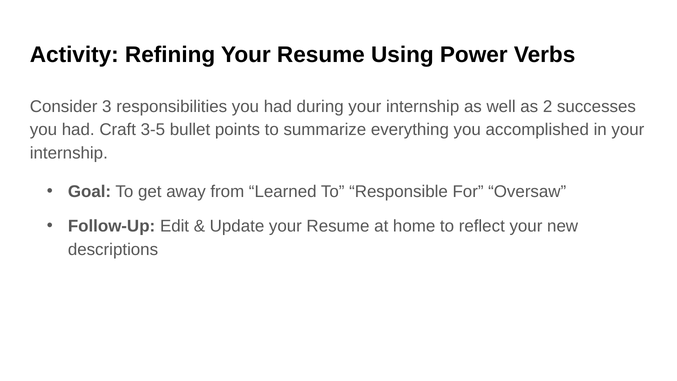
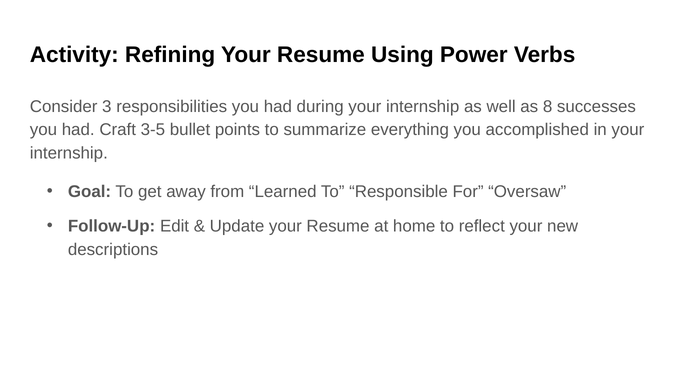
2: 2 -> 8
